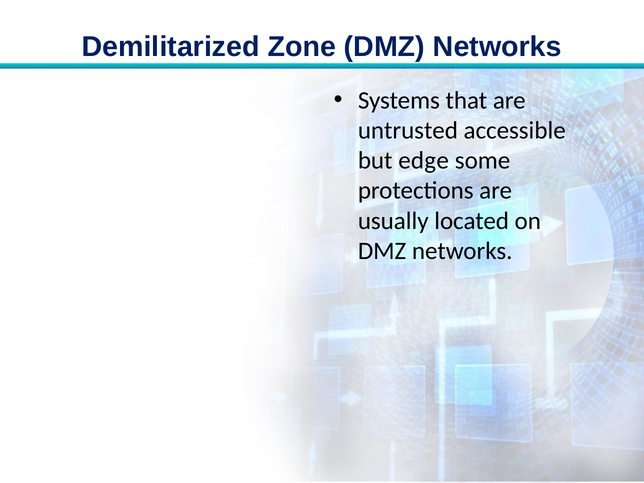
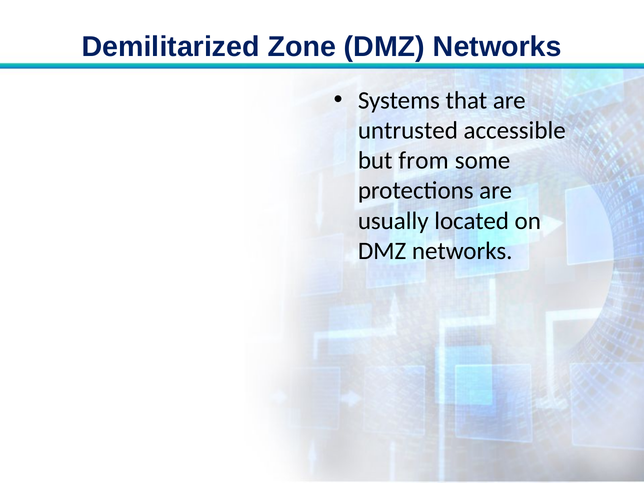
edge: edge -> from
